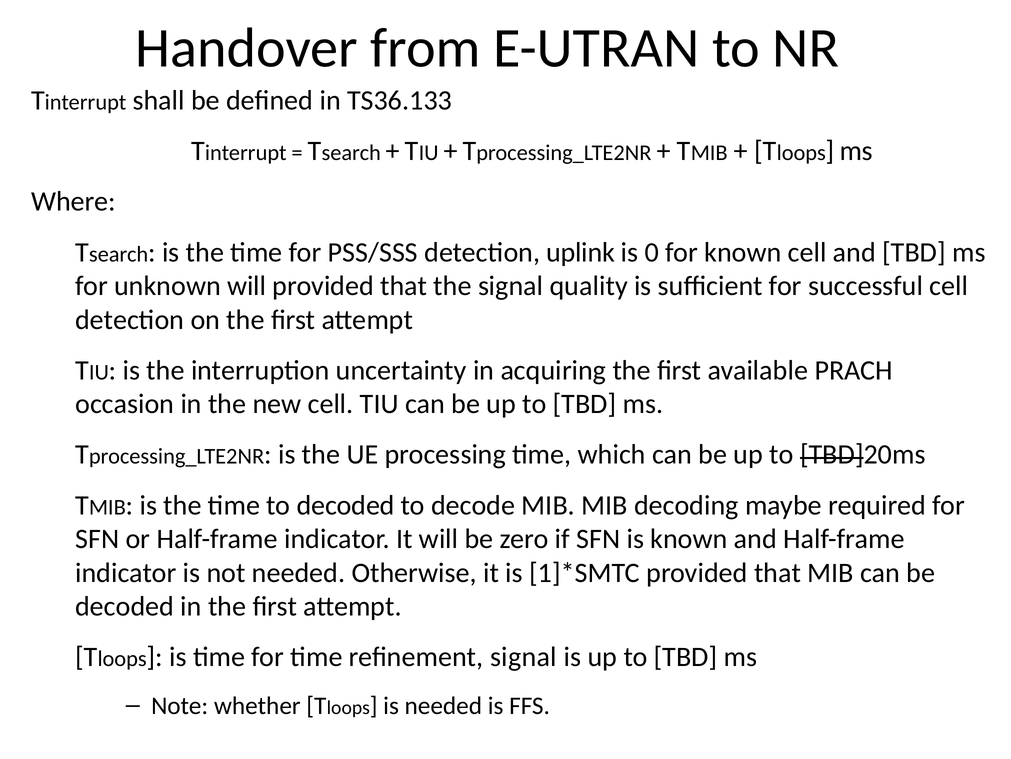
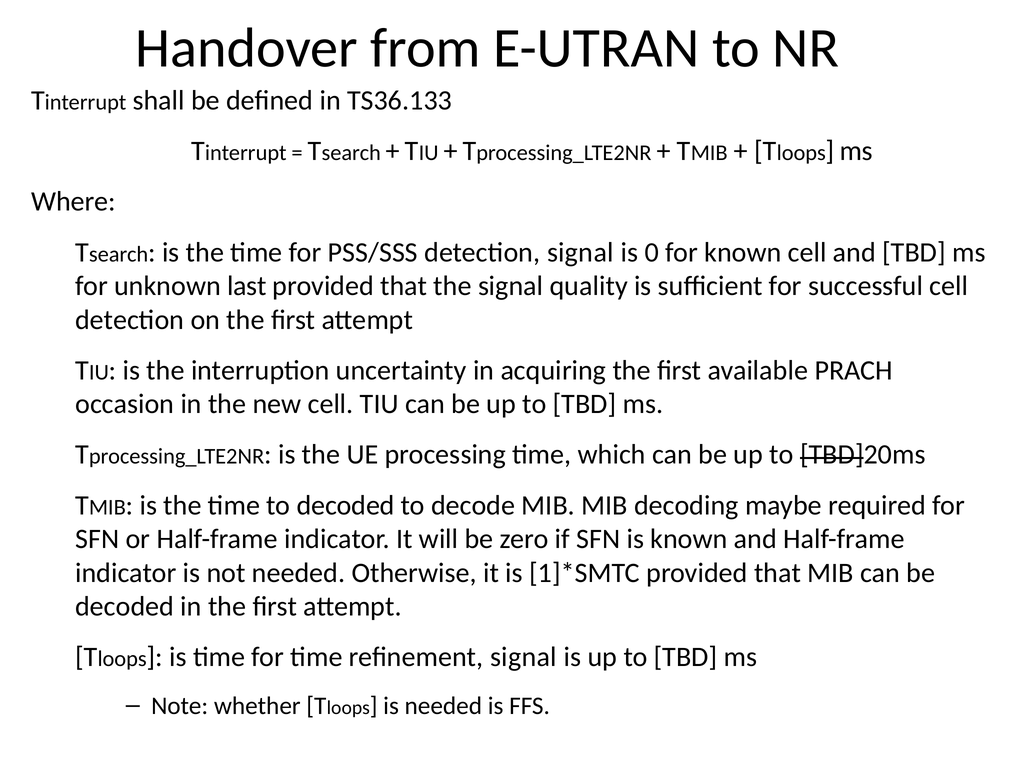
detection uplink: uplink -> signal
unknown will: will -> last
